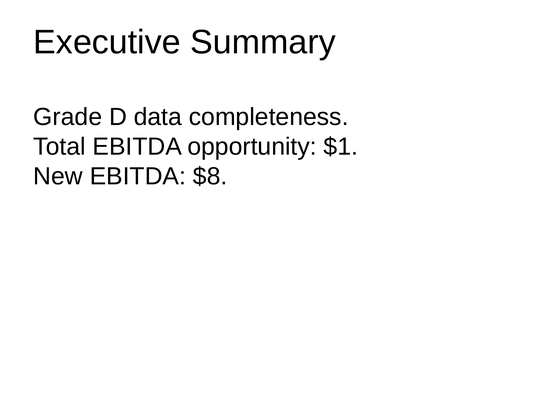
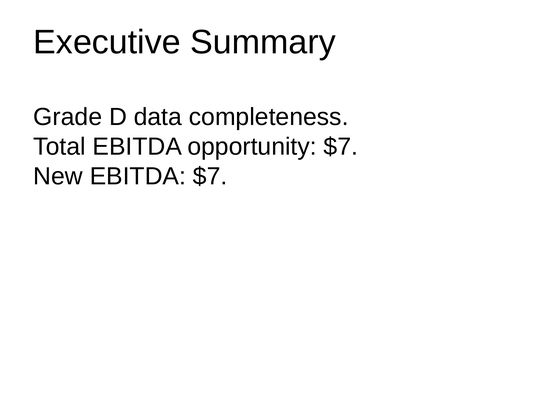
opportunity $1: $1 -> $7
EBITDA $8: $8 -> $7
